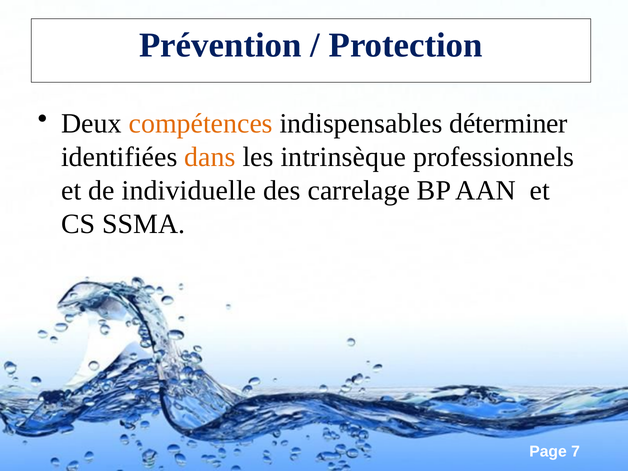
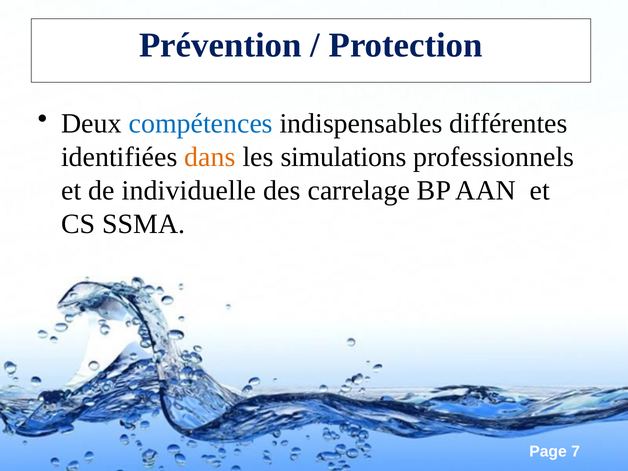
compétences colour: orange -> blue
déterminer: déterminer -> différentes
intrinsèque: intrinsèque -> simulations
